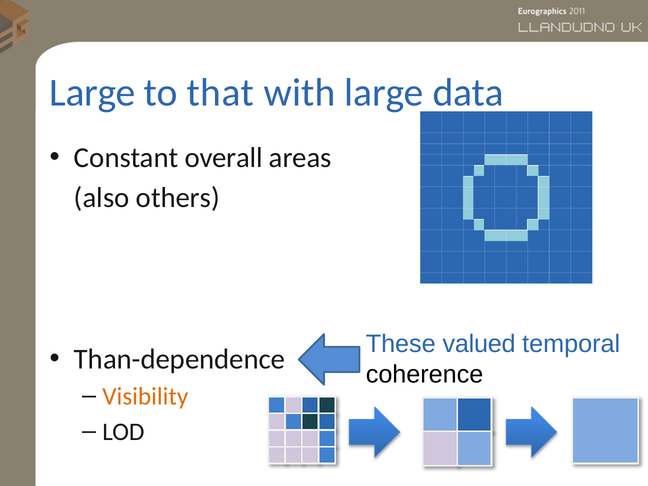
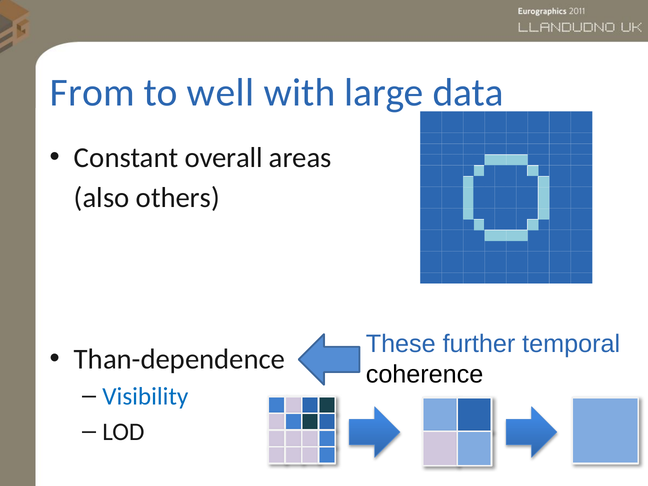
Large at (92, 93): Large -> From
that: that -> well
valued: valued -> further
Visibility colour: orange -> blue
